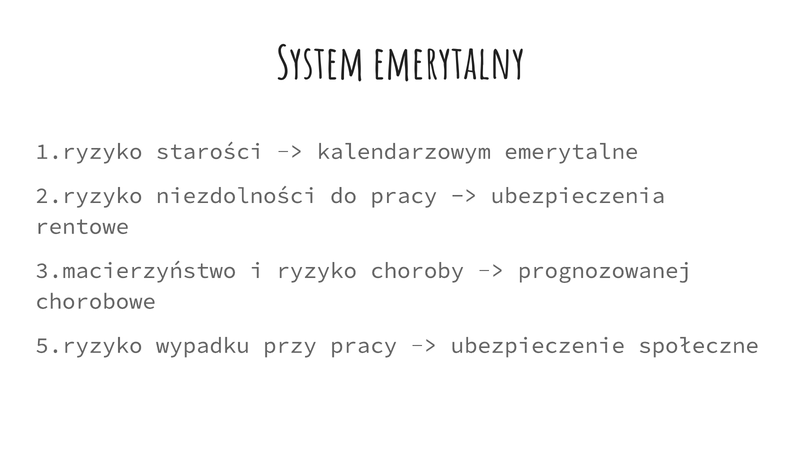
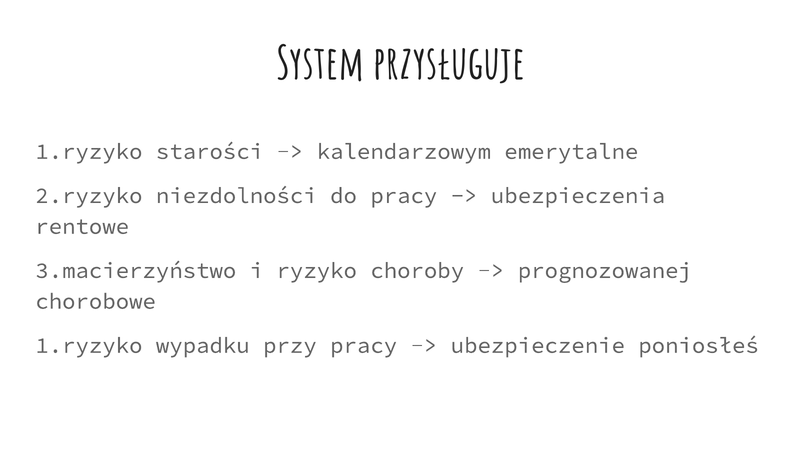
emerytalny: emerytalny -> przysługuje
5.ryzyko at (89, 346): 5.ryzyko -> 1.ryzyko
społeczne: społeczne -> poniosłeś
